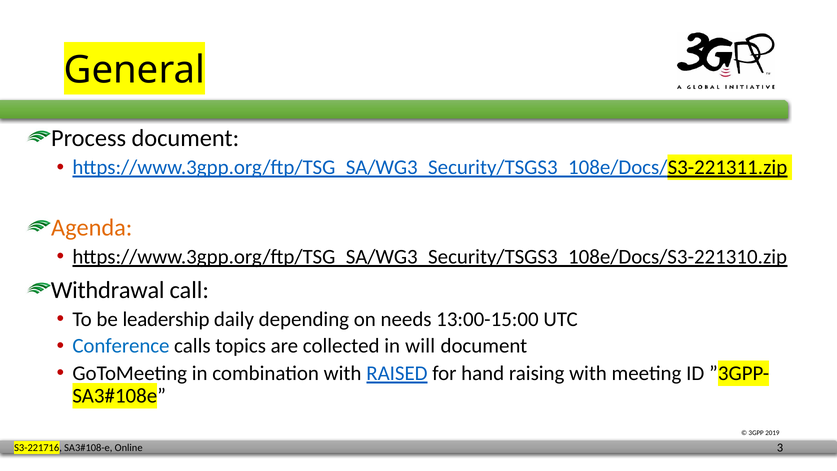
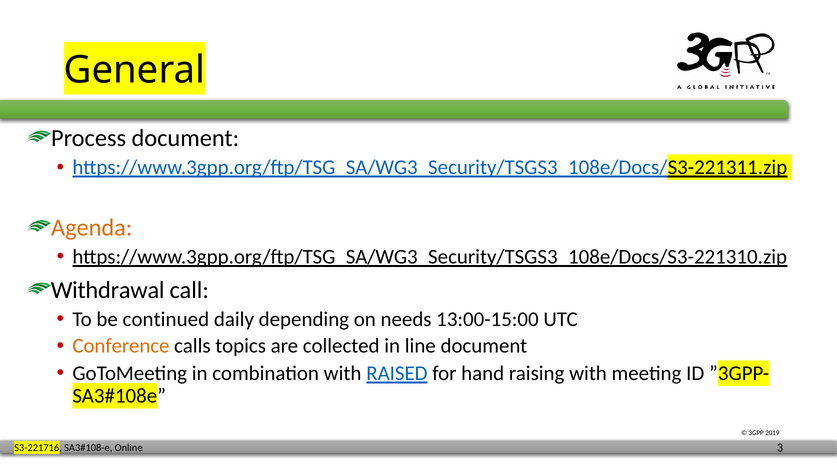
leadership: leadership -> continued
Conference colour: blue -> orange
will: will -> line
